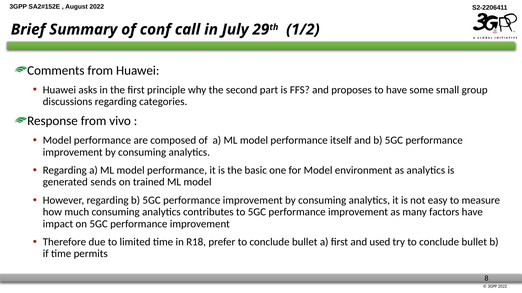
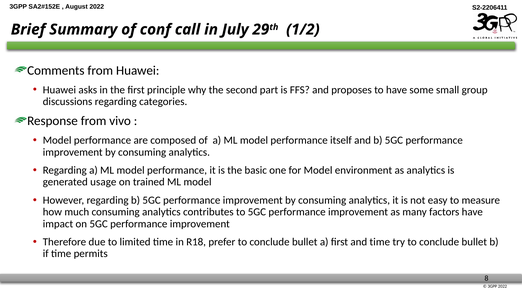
sends: sends -> usage
and used: used -> time
